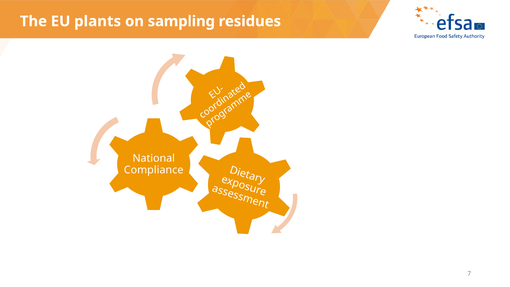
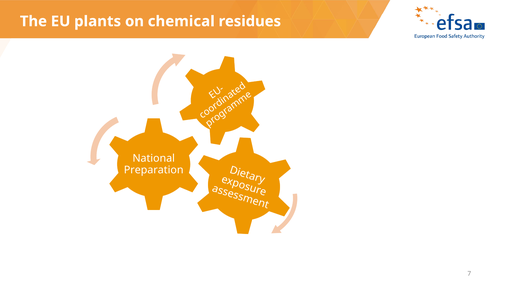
sampling: sampling -> chemical
Compliance: Compliance -> Preparation
